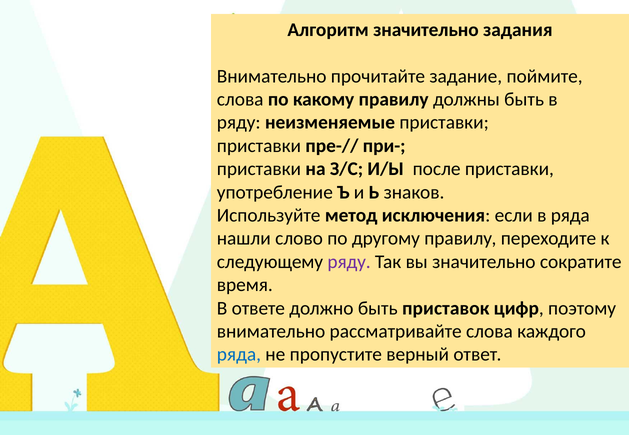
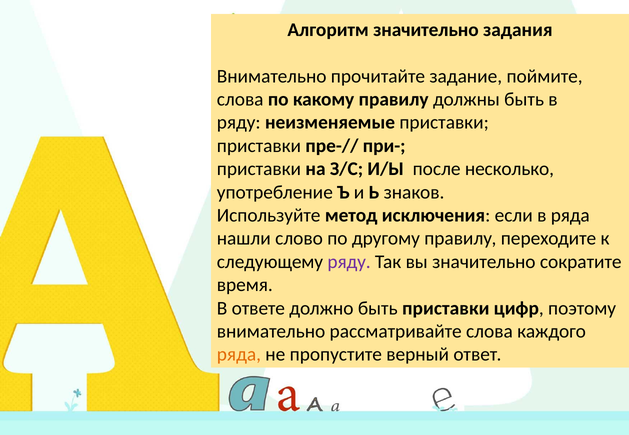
после приставки: приставки -> несколько
быть приставок: приставок -> приставки
ряда at (239, 355) colour: blue -> orange
